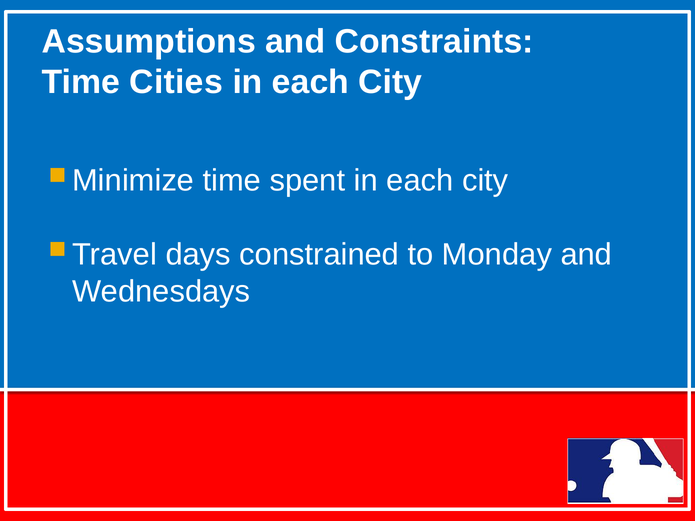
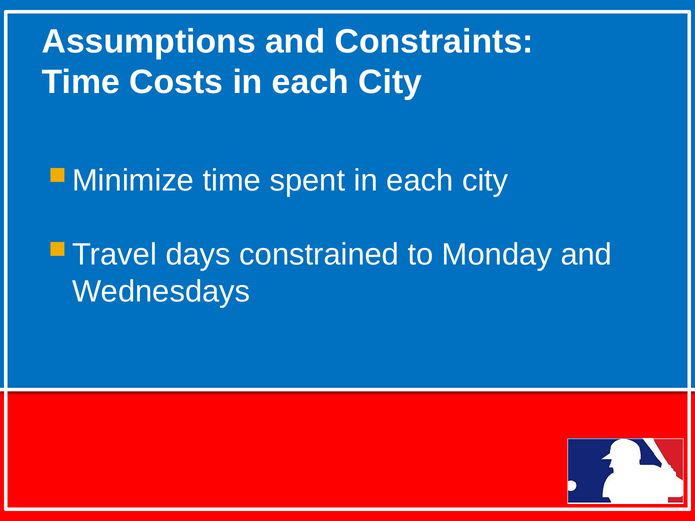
Cities: Cities -> Costs
